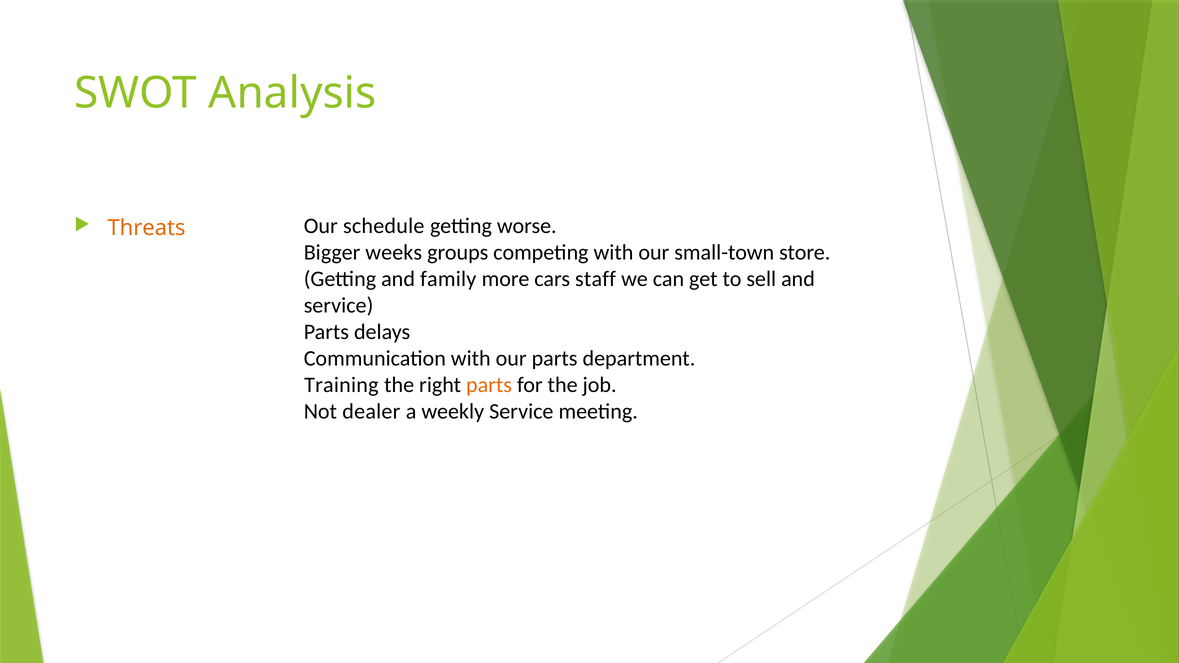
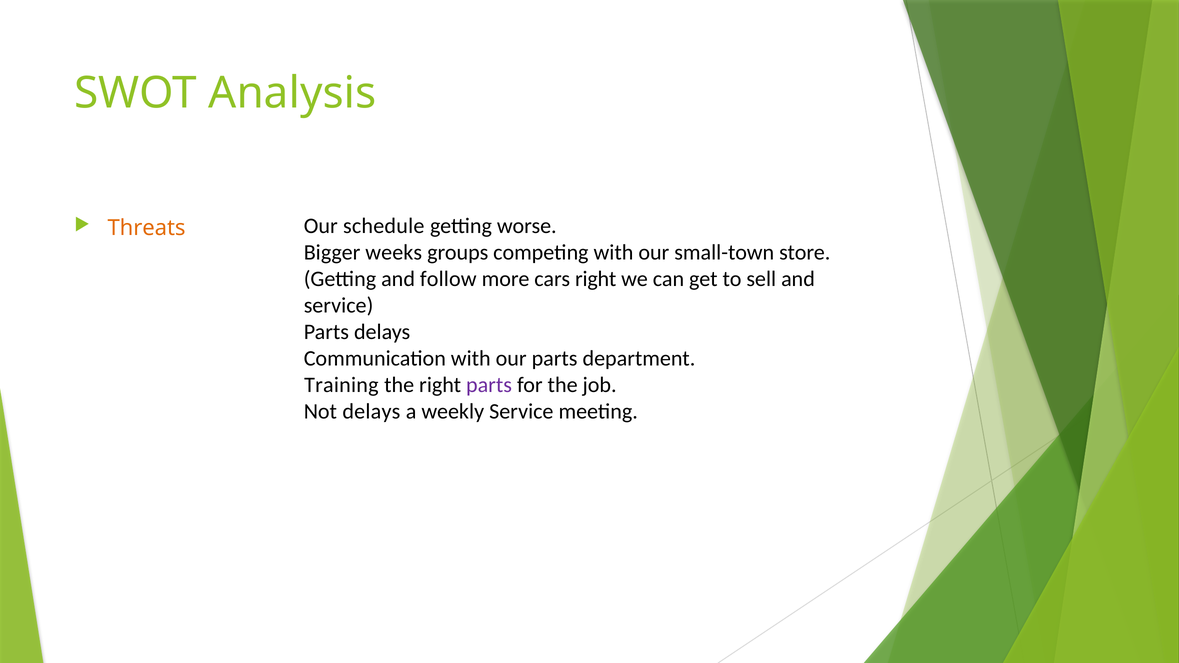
family: family -> follow
cars staff: staff -> right
parts at (489, 385) colour: orange -> purple
Not dealer: dealer -> delays
